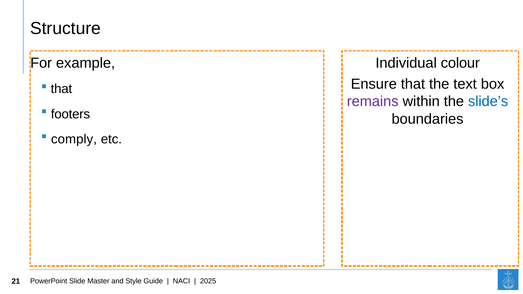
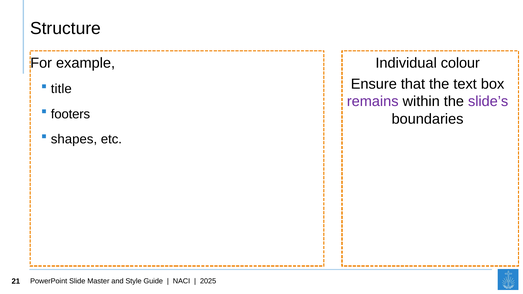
that at (61, 89): that -> title
slide’s colour: blue -> purple
comply: comply -> shapes
